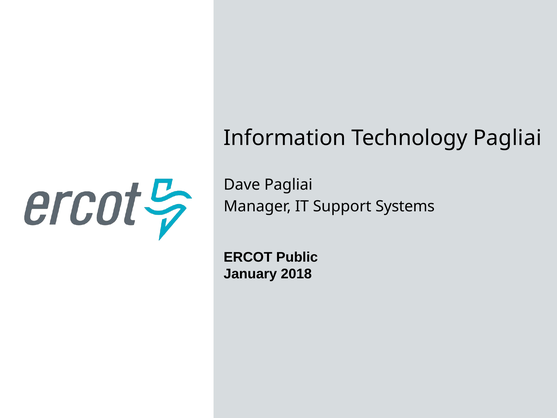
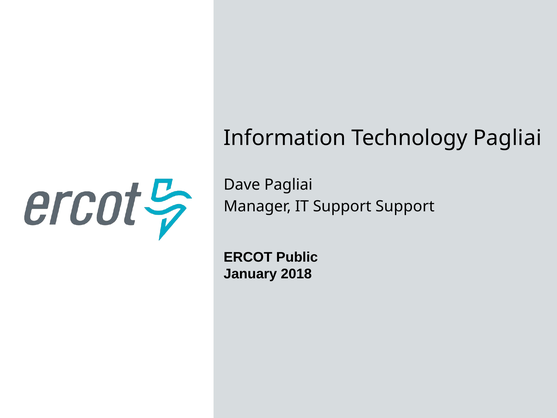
Support Systems: Systems -> Support
